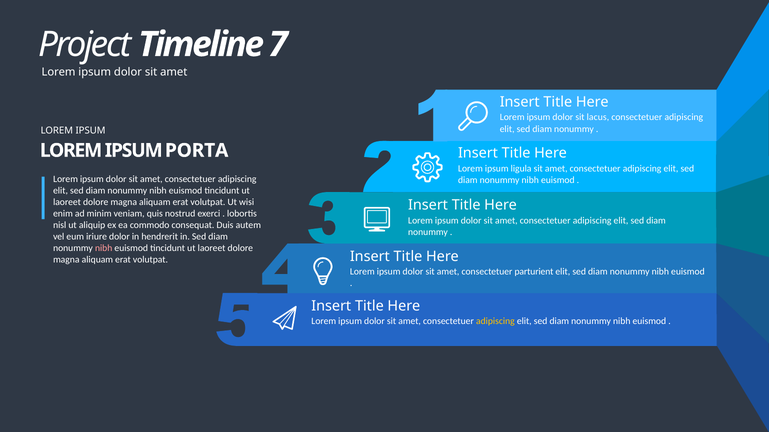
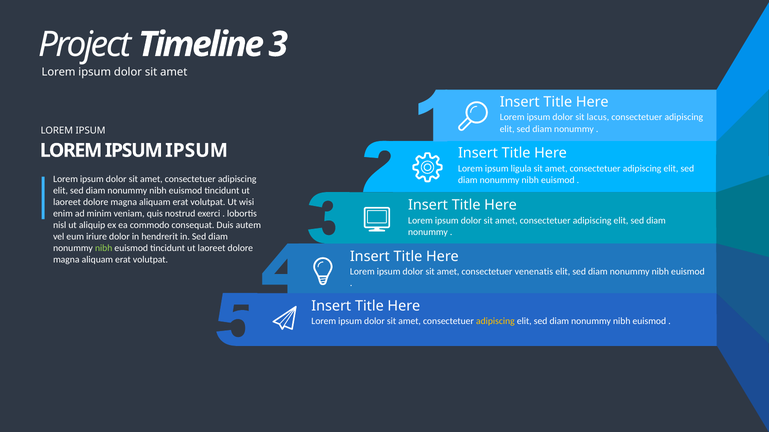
7: 7 -> 3
IPSUM PORTA: PORTA -> IPSUM
nibh at (104, 248) colour: pink -> light green
parturient: parturient -> venenatis
